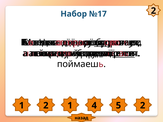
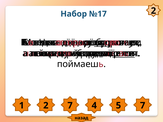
2 1: 1 -> 7
5 2: 2 -> 7
